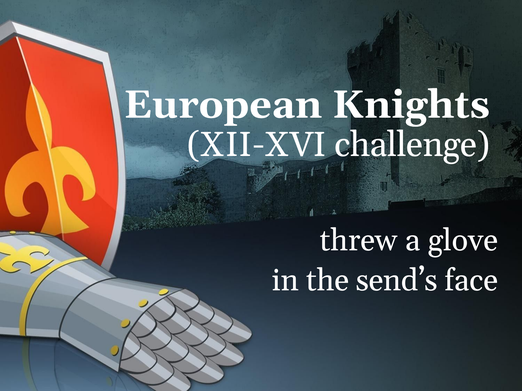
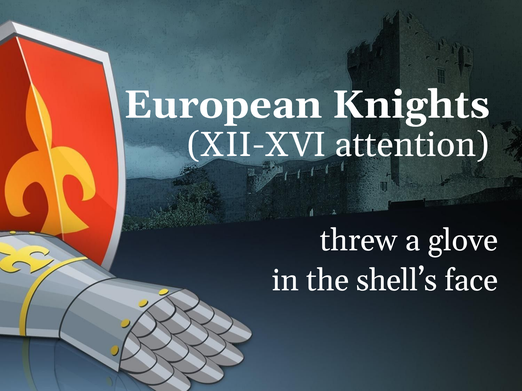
challenge: challenge -> attention
send’s: send’s -> shell’s
